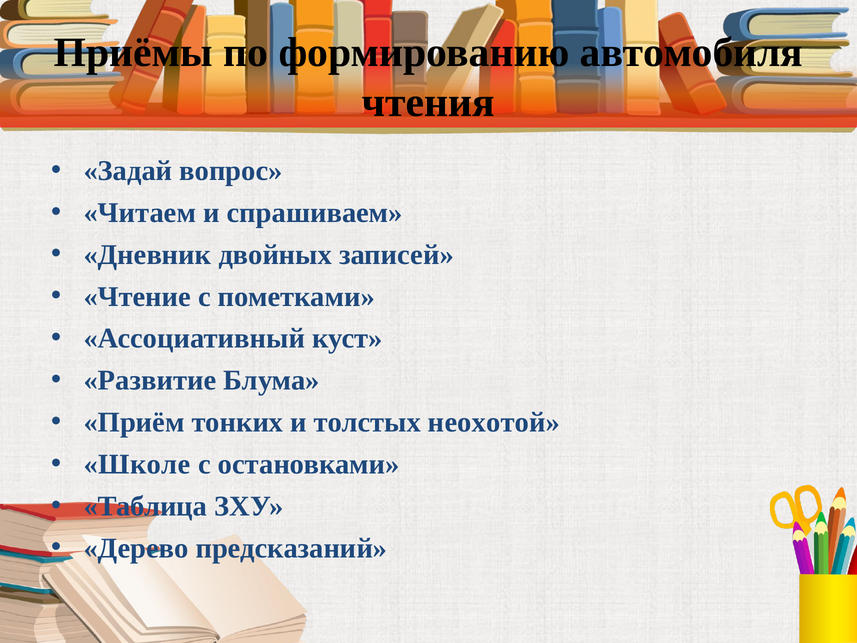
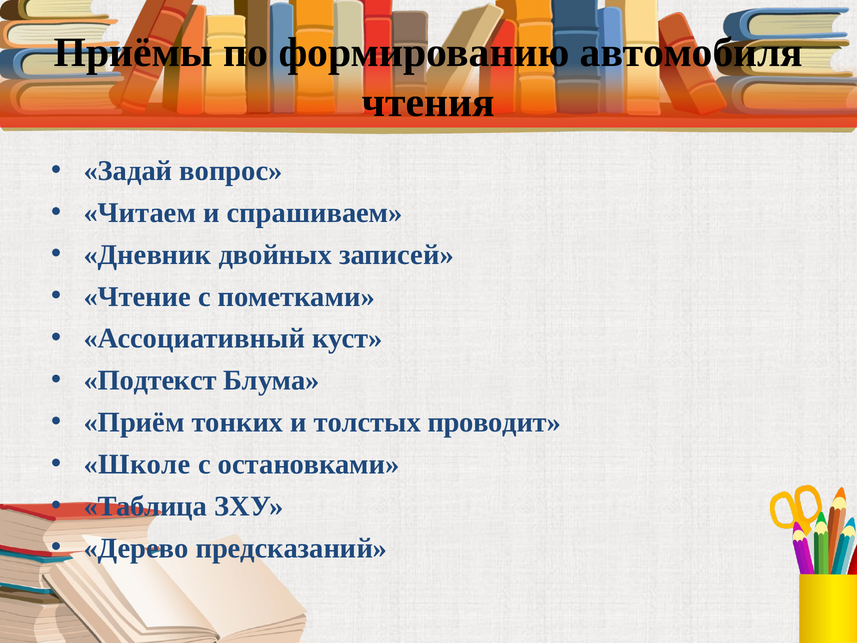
Развитие: Развитие -> Подтекст
неохотой: неохотой -> проводит
